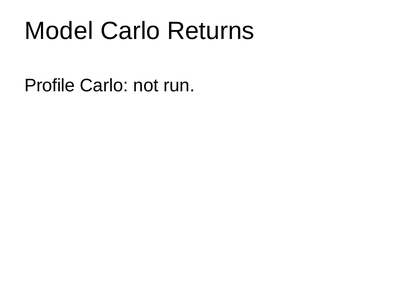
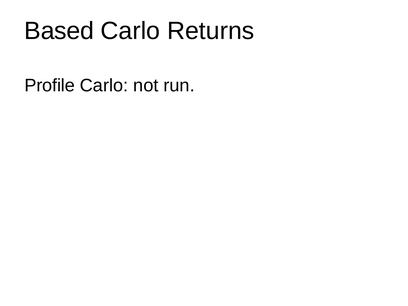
Model: Model -> Based
